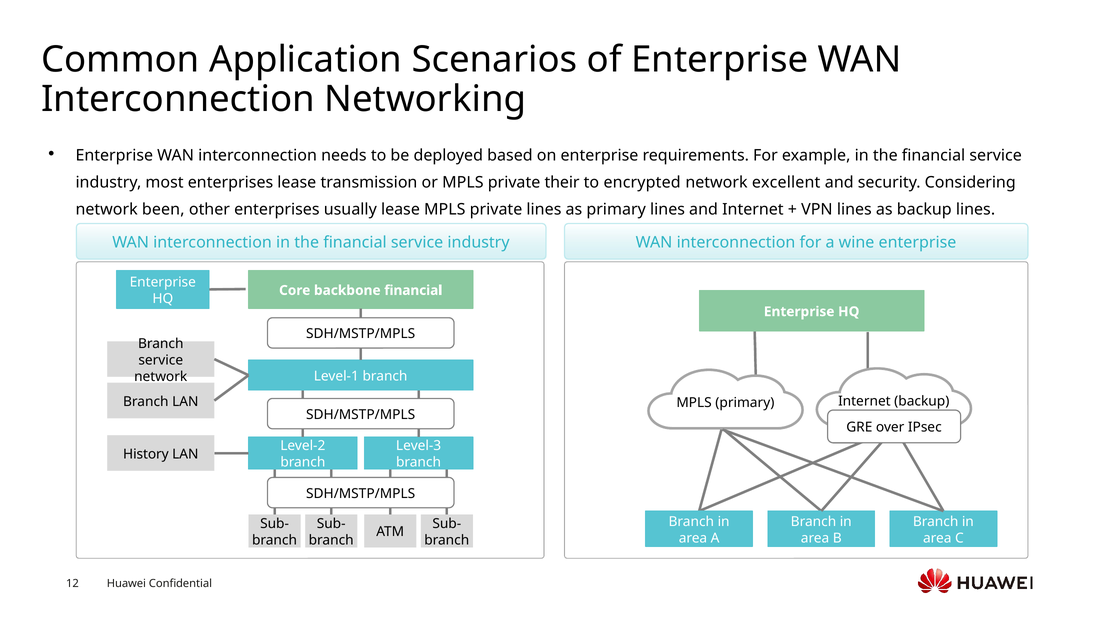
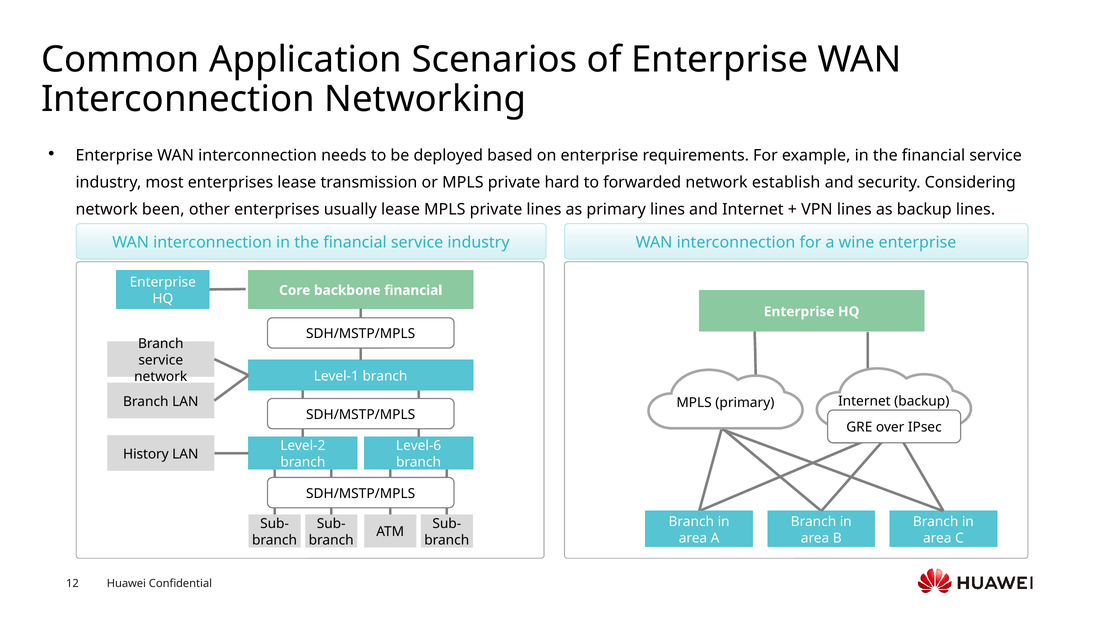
their: their -> hard
encrypted: encrypted -> forwarded
excellent: excellent -> establish
Level-3: Level-3 -> Level-6
